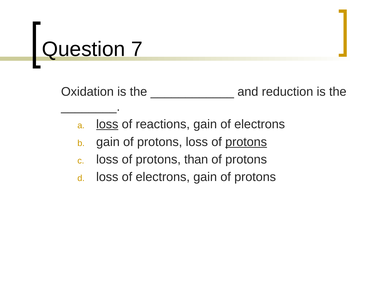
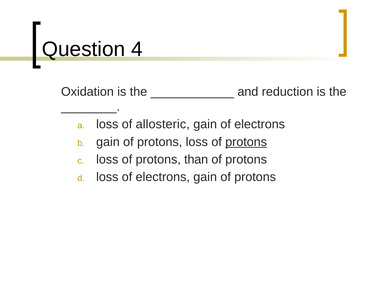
7: 7 -> 4
loss at (107, 124) underline: present -> none
reactions: reactions -> allosteric
